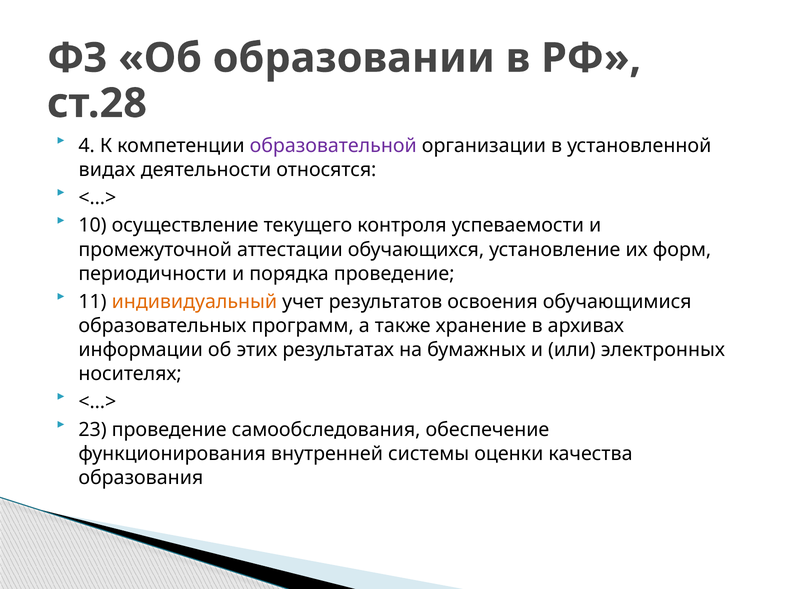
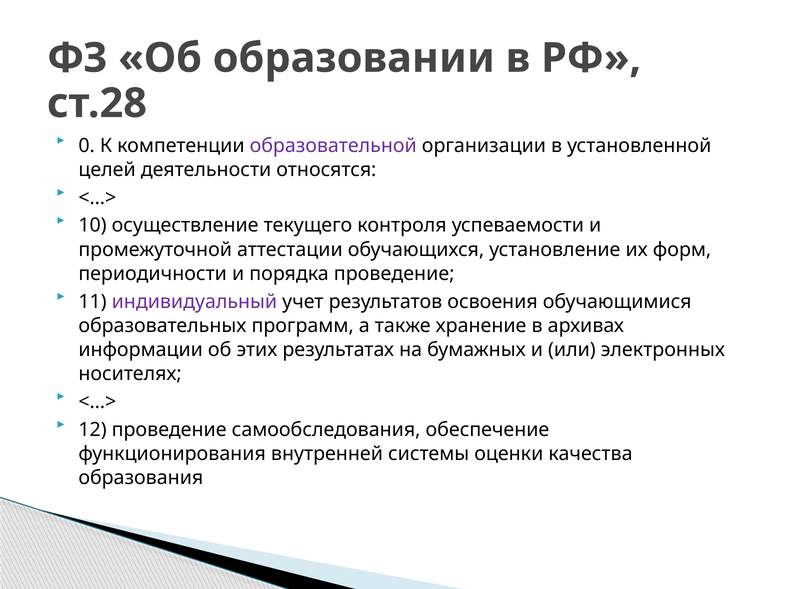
4: 4 -> 0
видах: видах -> целей
индивидуальный colour: orange -> purple
23: 23 -> 12
